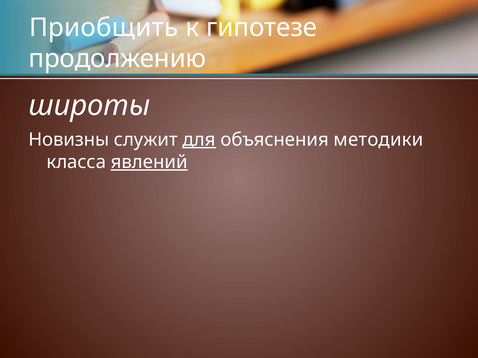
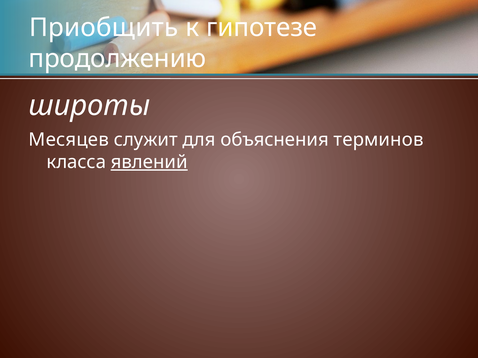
Новизны: Новизны -> Месяцев
для underline: present -> none
методики: методики -> терминов
